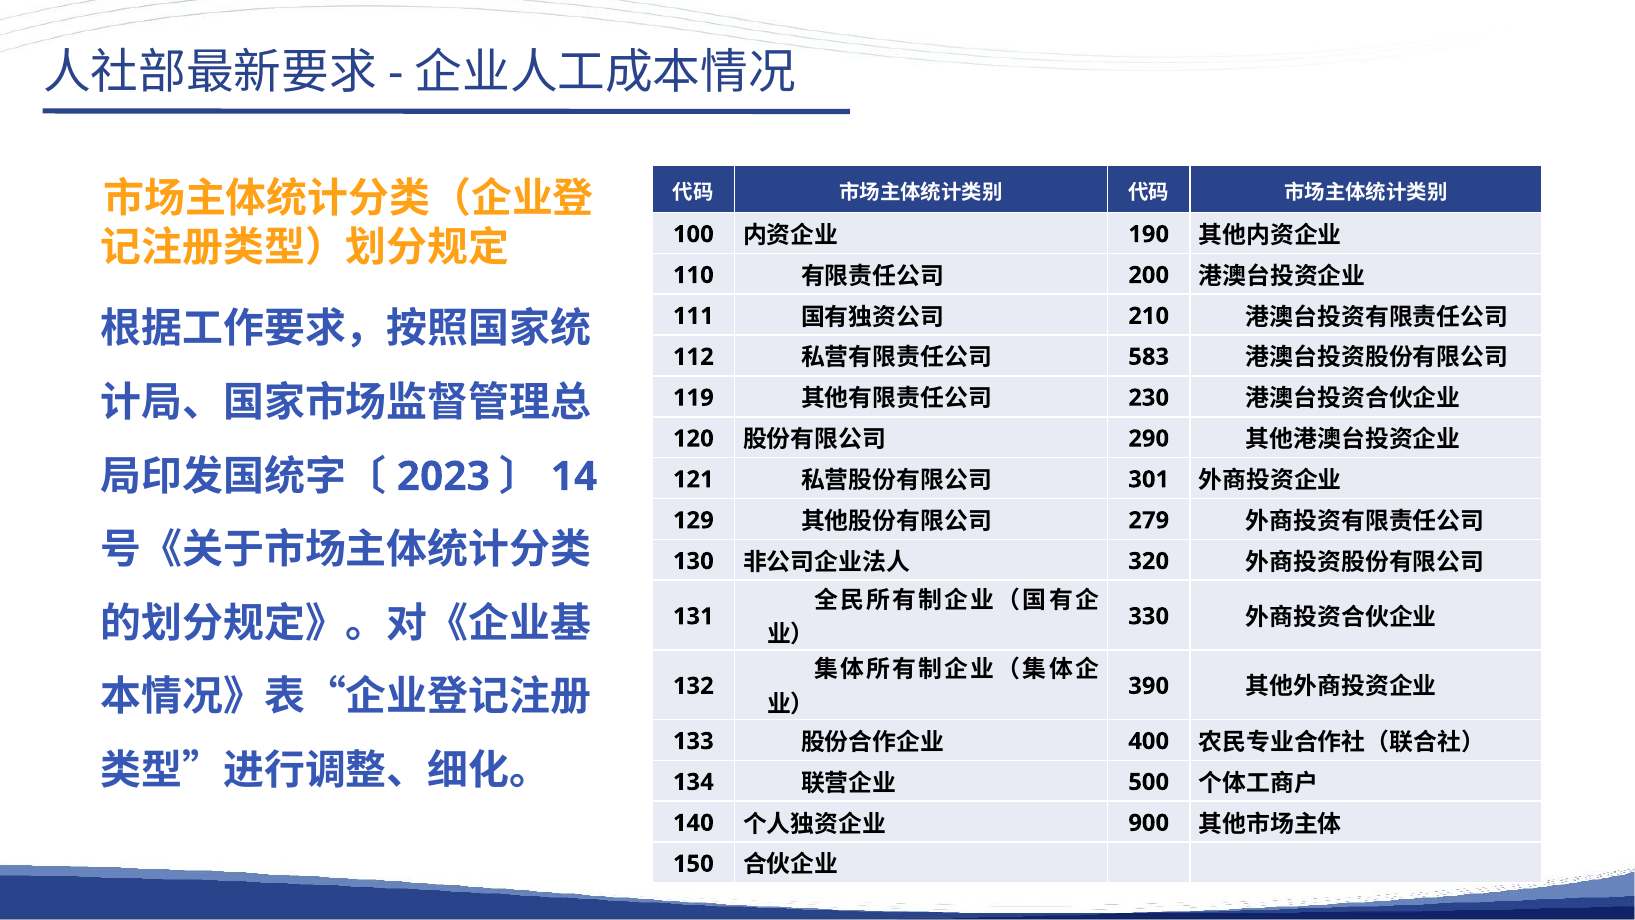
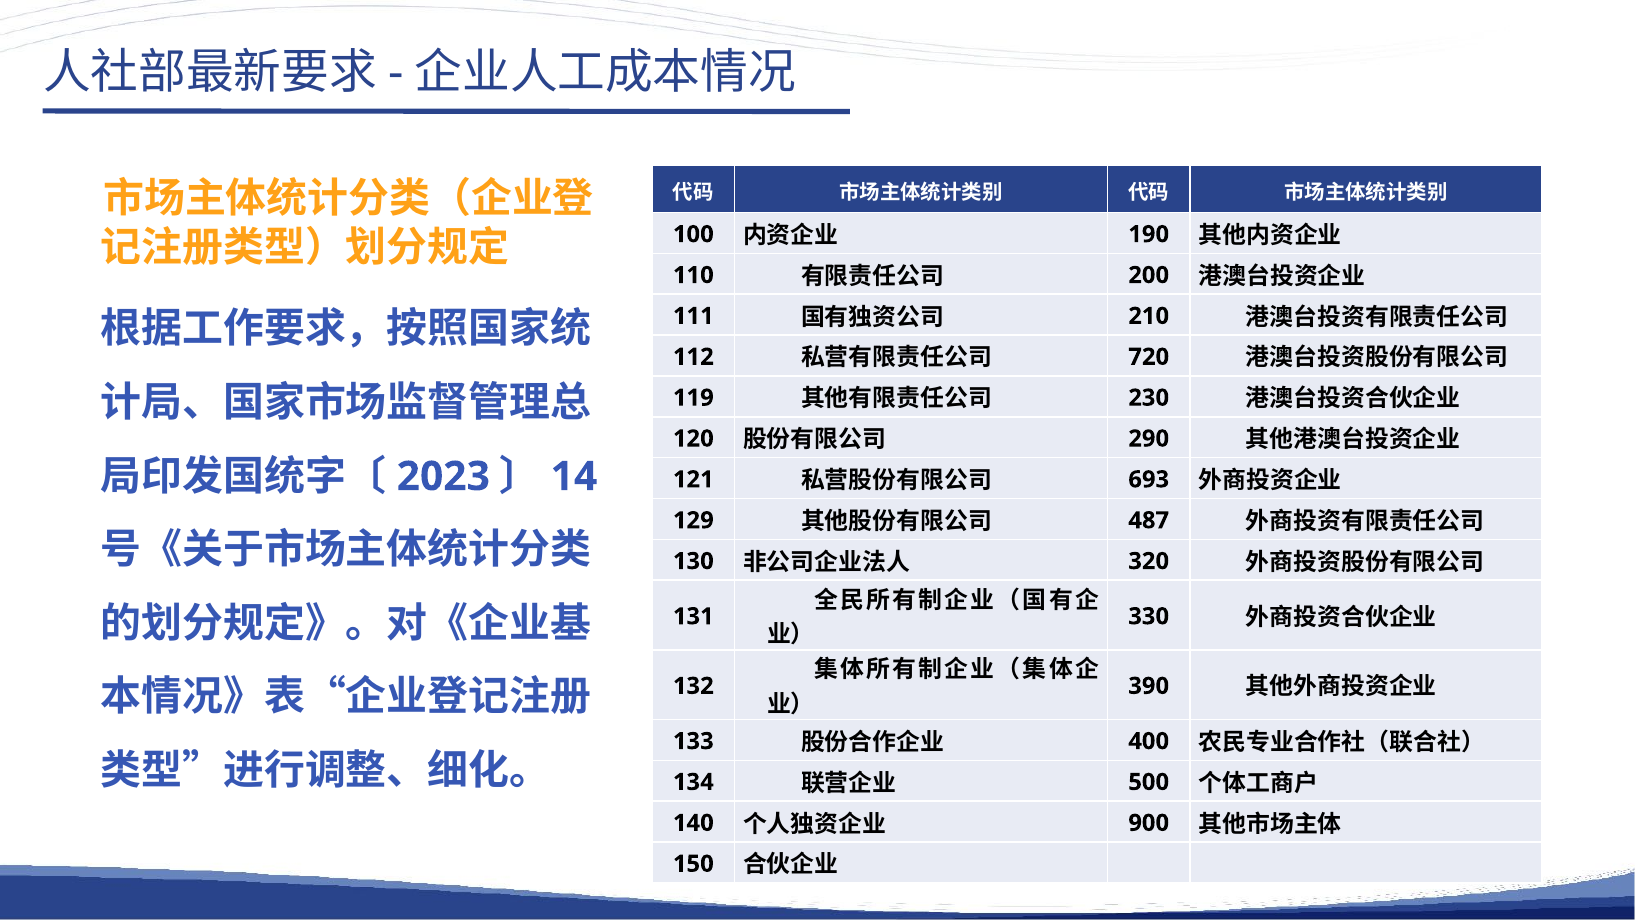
583: 583 -> 720
301: 301 -> 693
279: 279 -> 487
